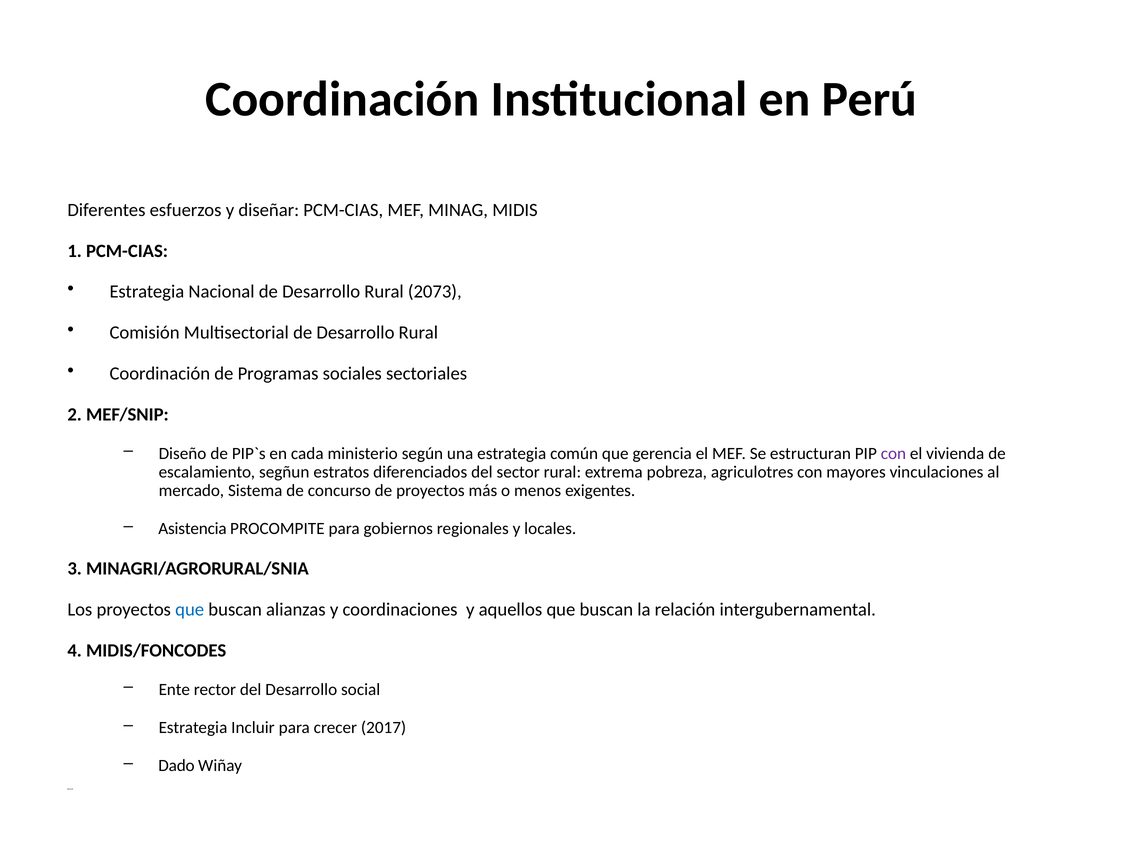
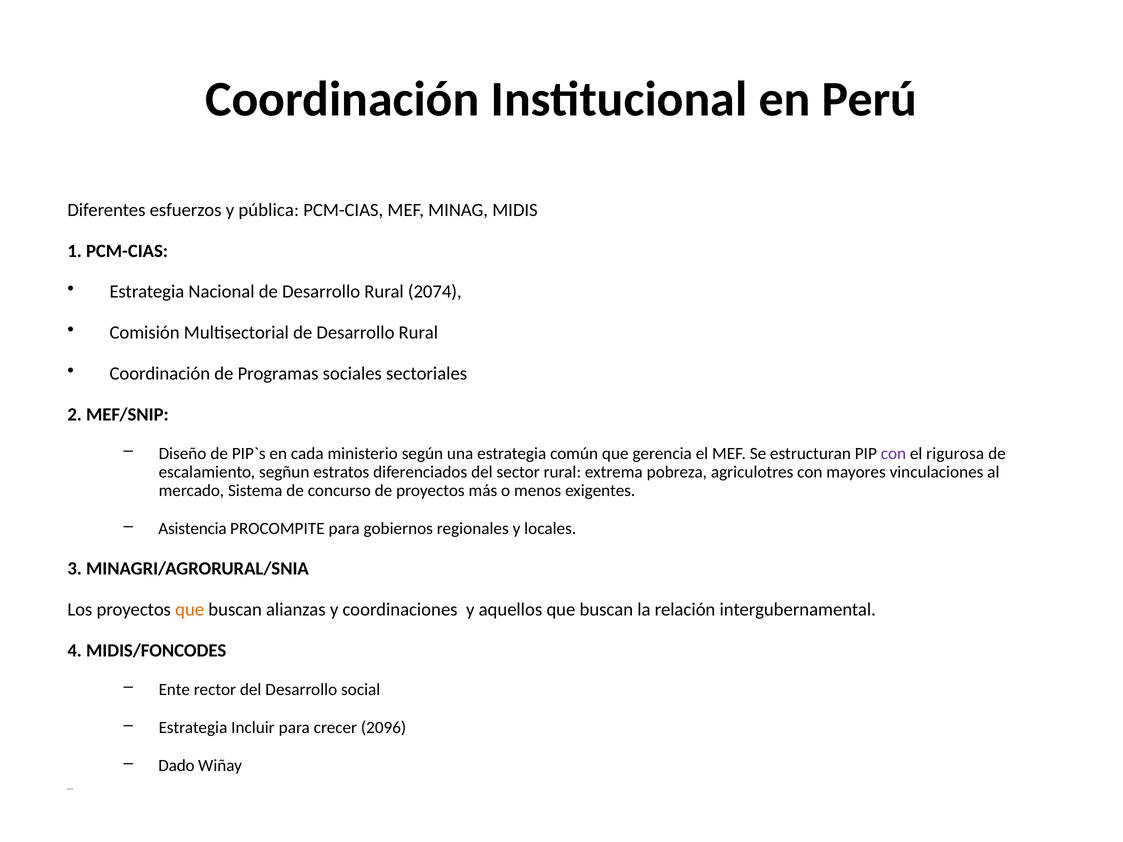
diseñar: diseñar -> pública
2073: 2073 -> 2074
vivienda: vivienda -> rigurosa
que at (190, 610) colour: blue -> orange
2017: 2017 -> 2096
